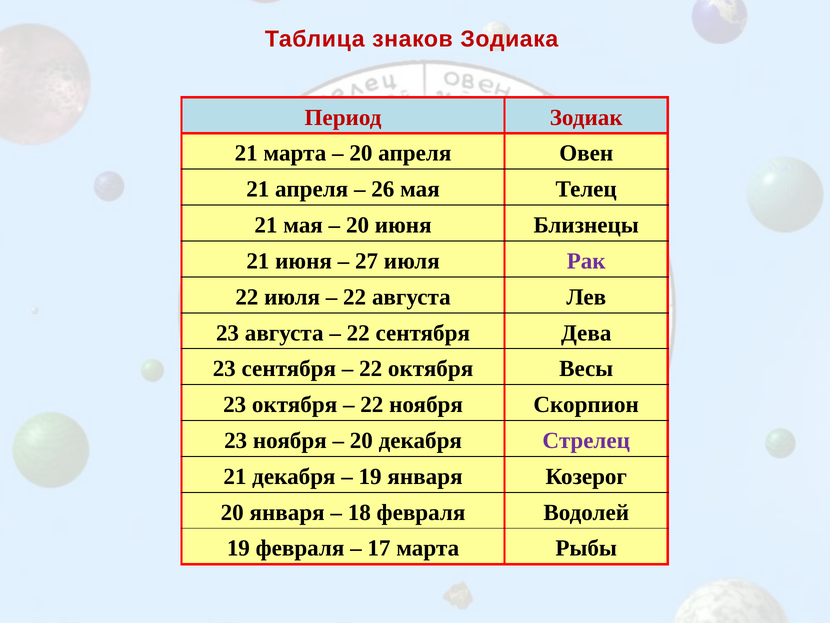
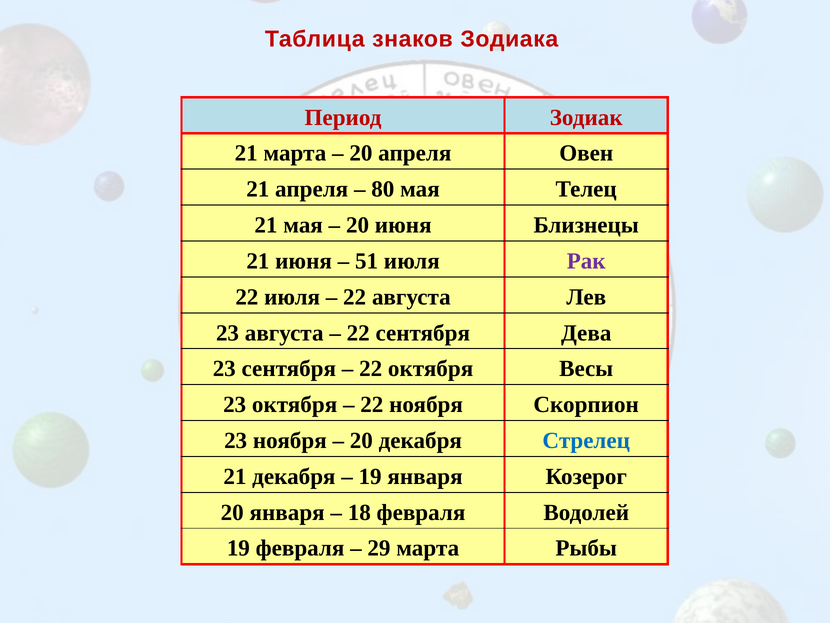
26: 26 -> 80
27: 27 -> 51
Стрелец colour: purple -> blue
17: 17 -> 29
